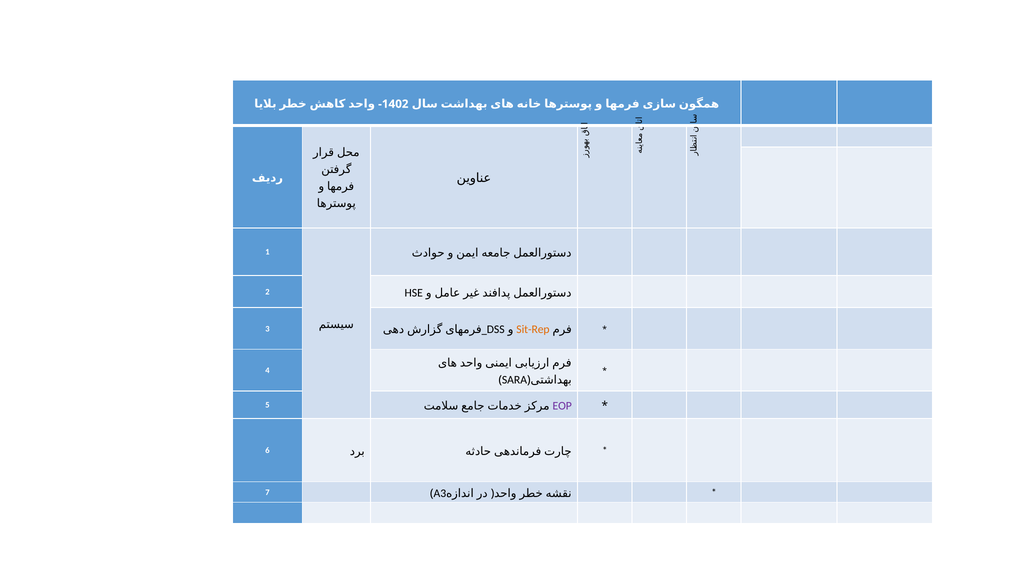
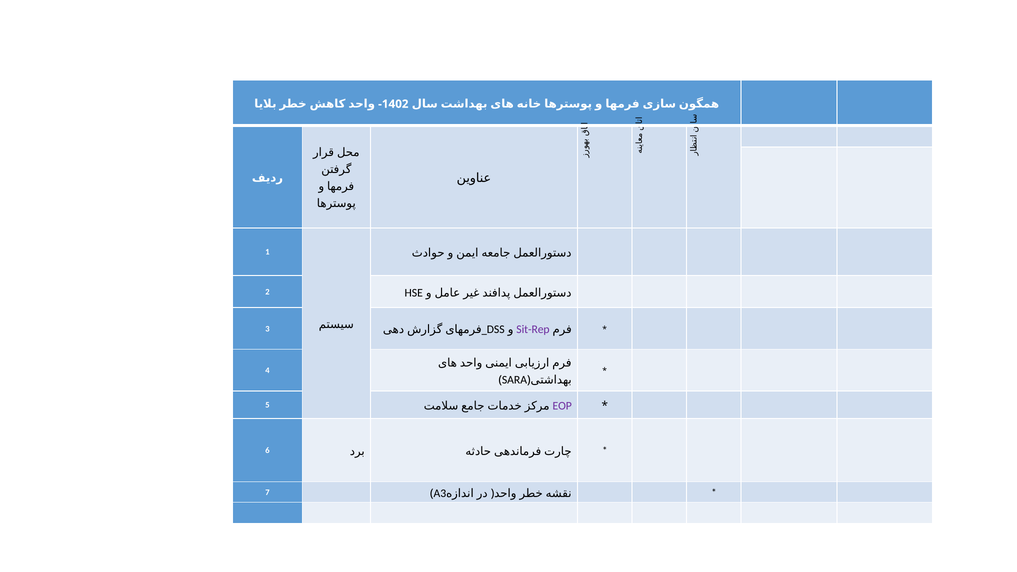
Sit-Rep colour: orange -> purple
